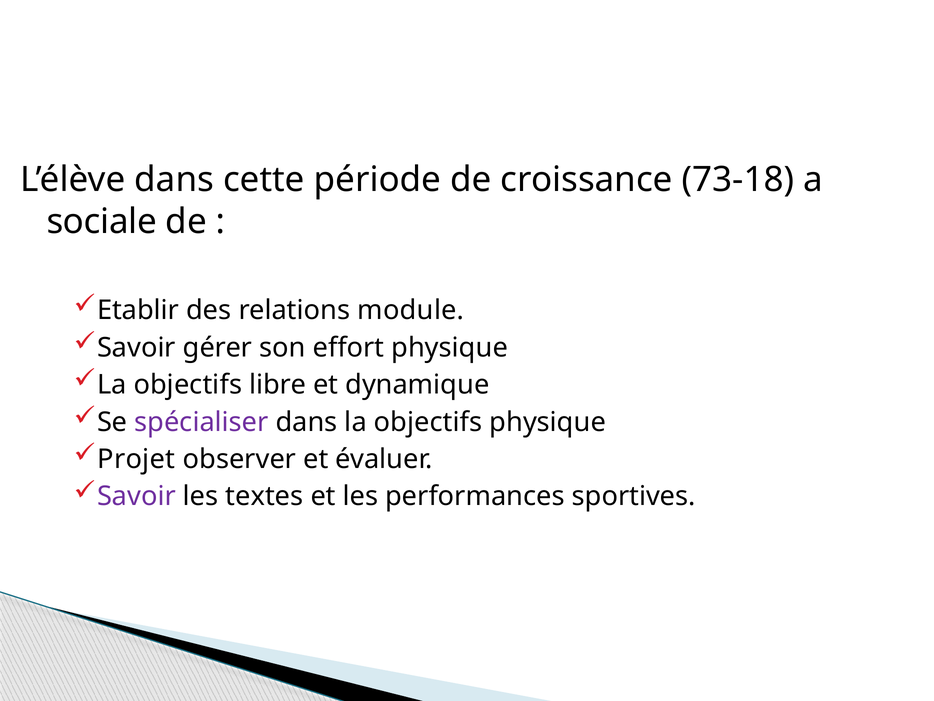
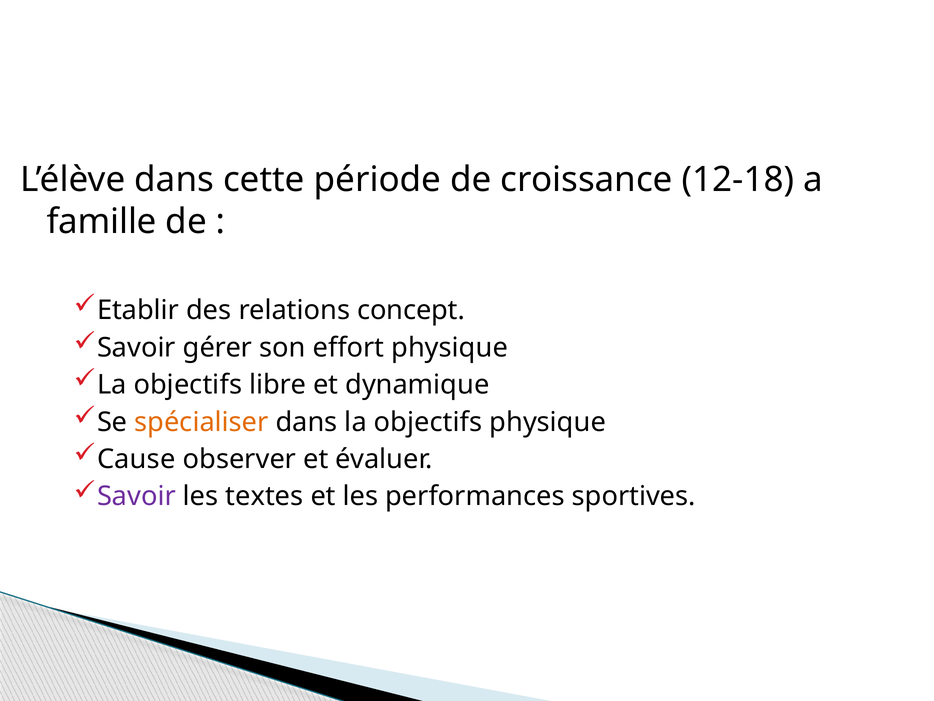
73-18: 73-18 -> 12-18
sociale: sociale -> famille
module: module -> concept
spécialiser colour: purple -> orange
Projet: Projet -> Cause
